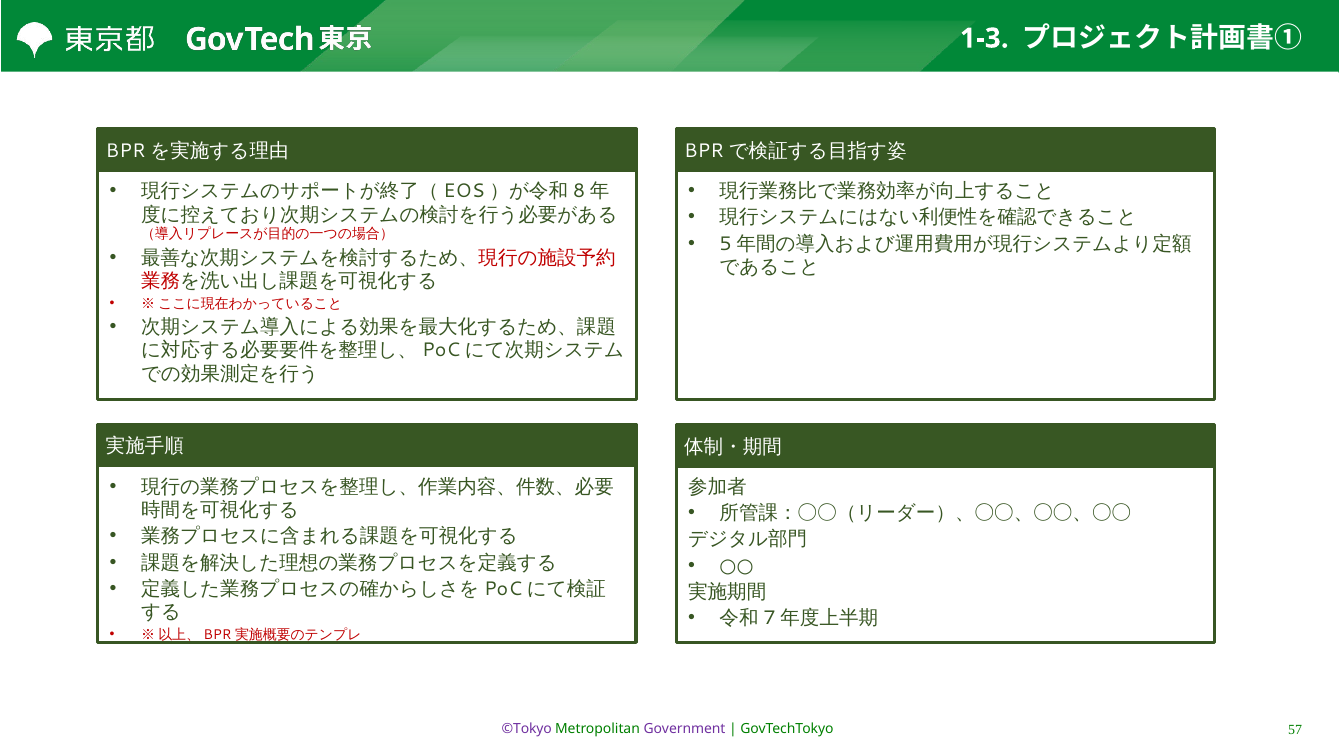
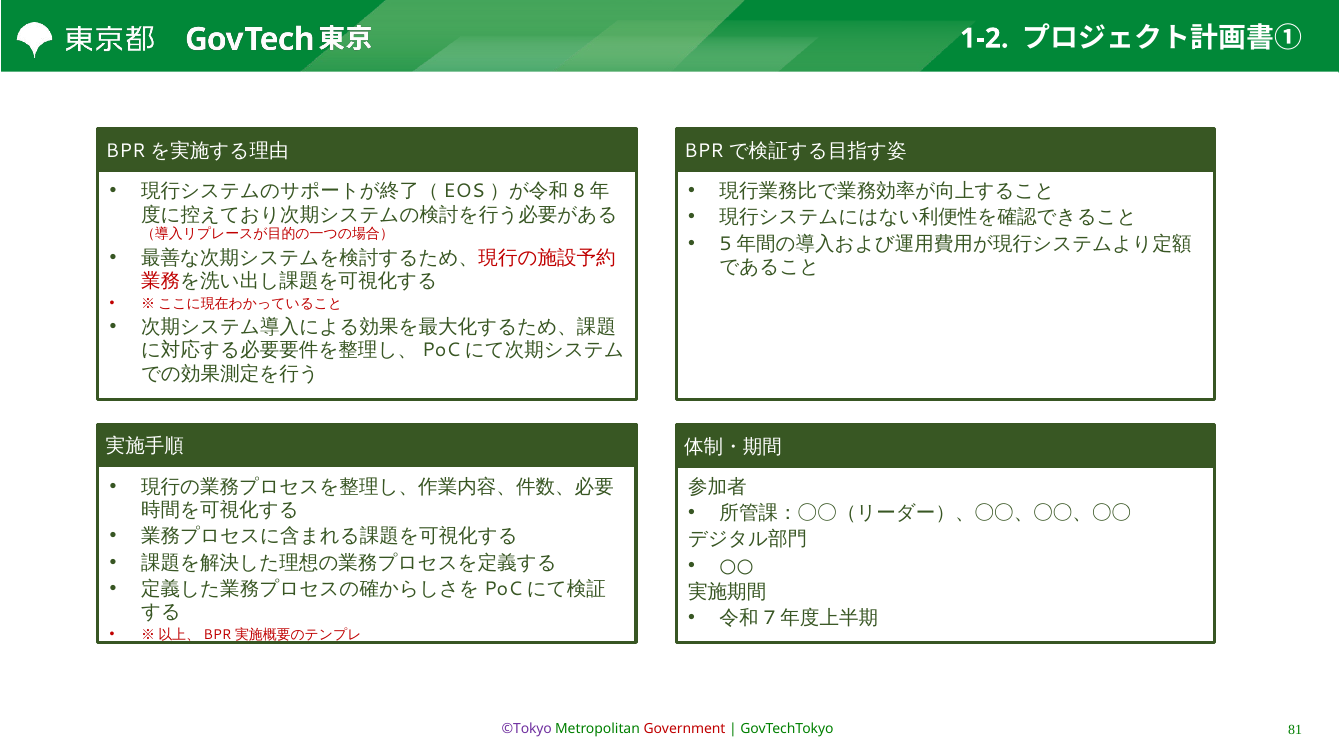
1-3: 1-3 -> 1-2
Government colour: purple -> red
57: 57 -> 81
